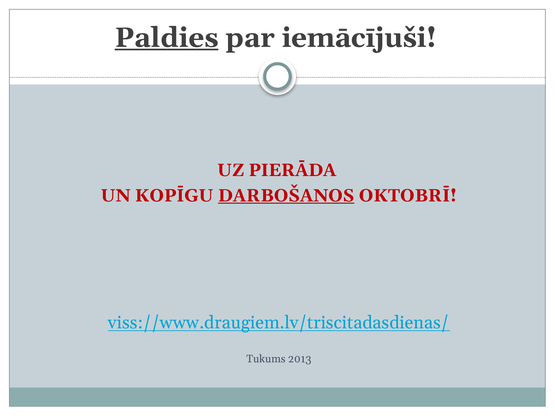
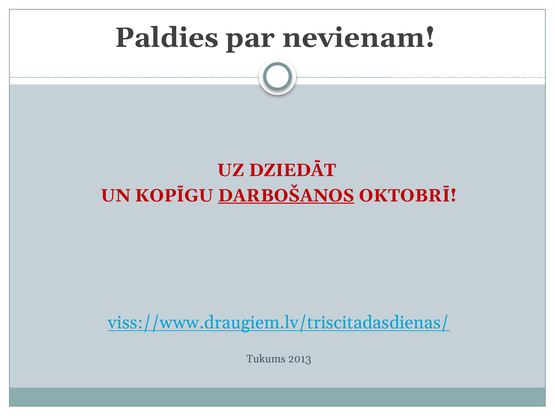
Paldies underline: present -> none
iemācījuši: iemācījuši -> nevienam
PIERĀDA: PIERĀDA -> DZIEDĀT
